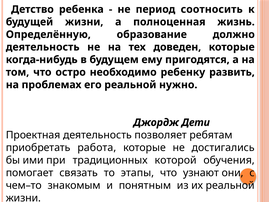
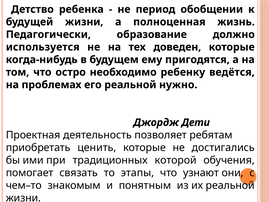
соотносить: соотносить -> обобщении
Определённую: Определённую -> Педагогически
деятельность at (43, 47): деятельность -> используется
развить: развить -> ведётся
работа: работа -> ценить
